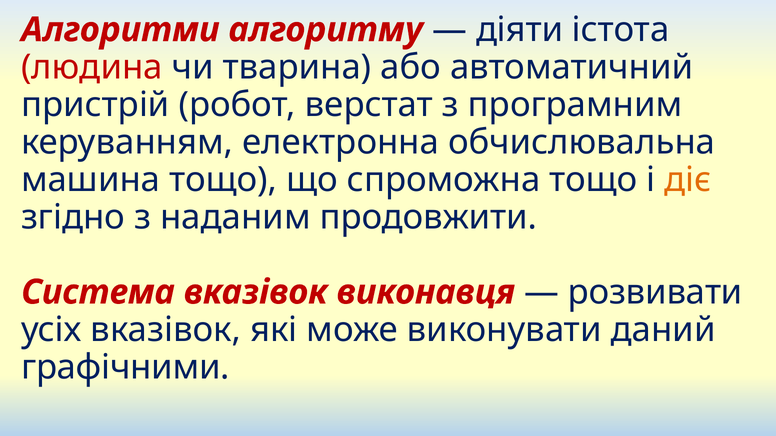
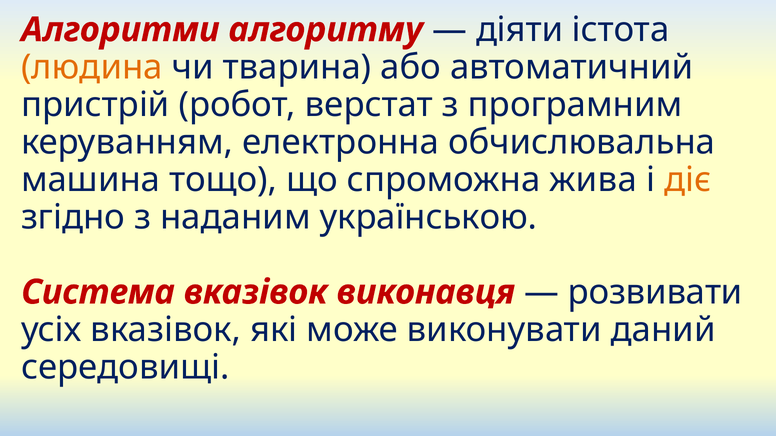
людина colour: red -> orange
спроможна тощо: тощо -> жива
продовжити: продовжити -> українською
графічними: графічними -> середовищі
